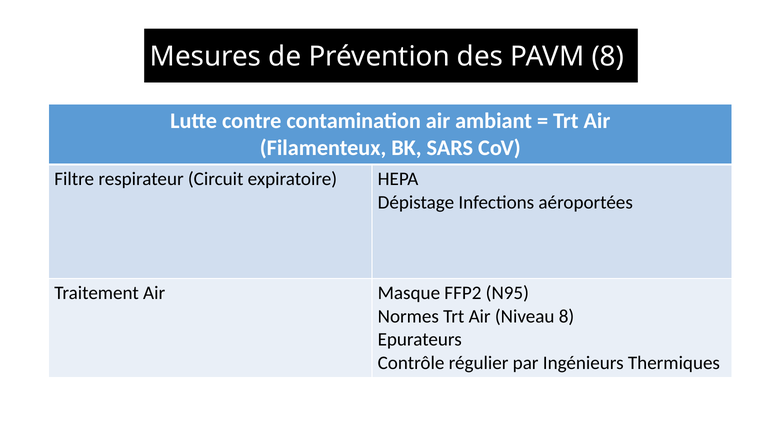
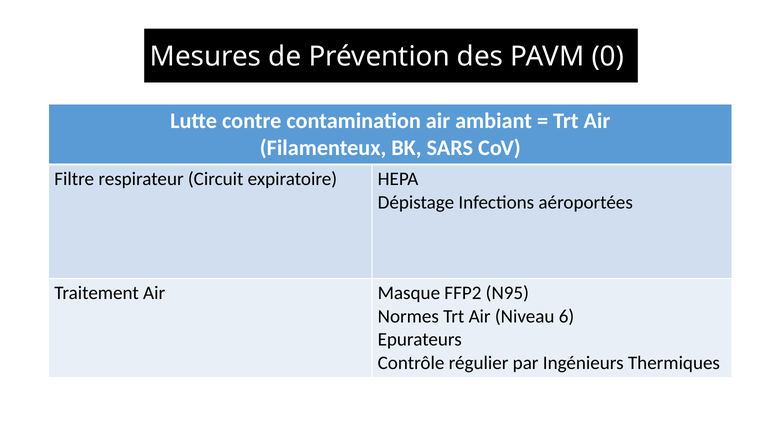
PAVM 8: 8 -> 0
Niveau 8: 8 -> 6
